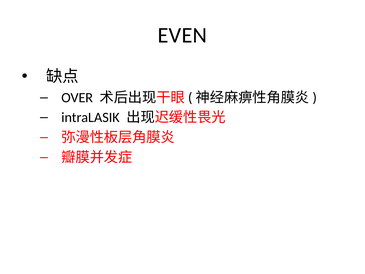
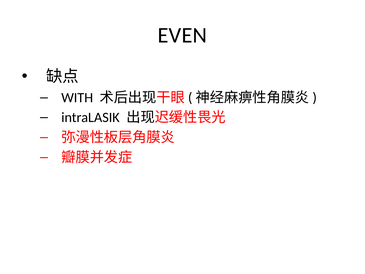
OVER: OVER -> WITH
